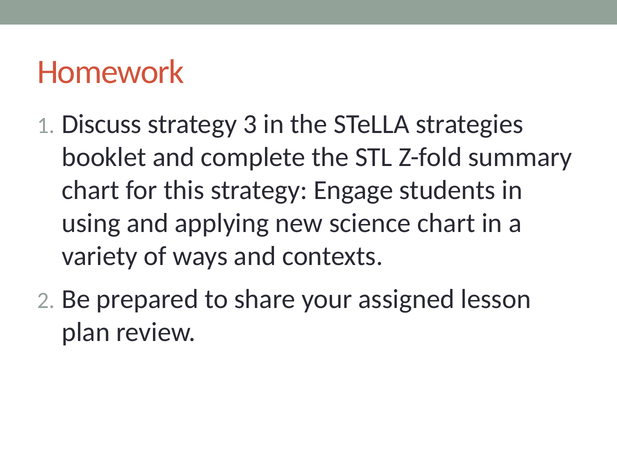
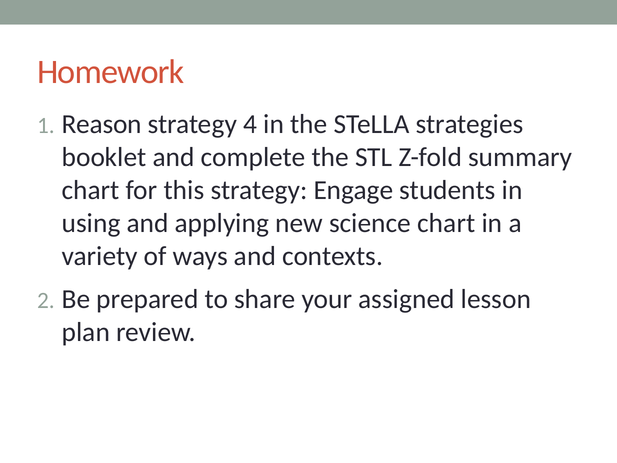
Discuss: Discuss -> Reason
3: 3 -> 4
